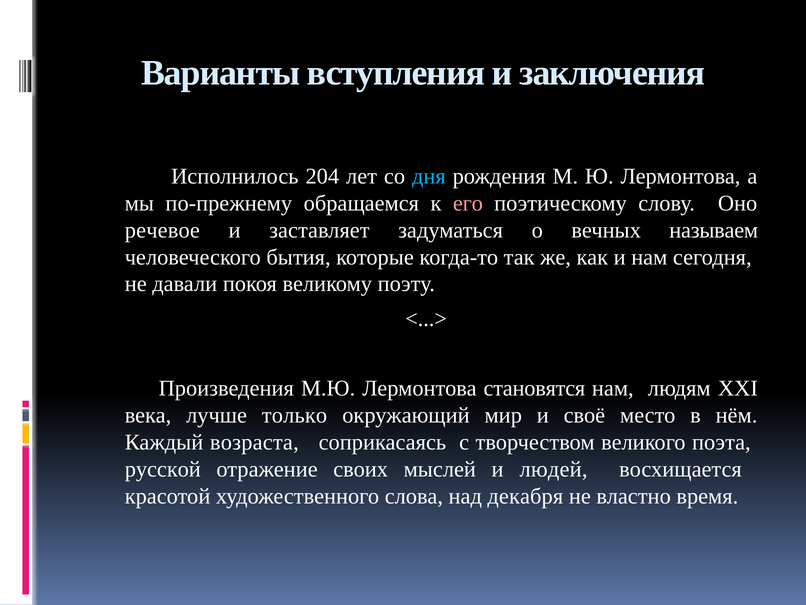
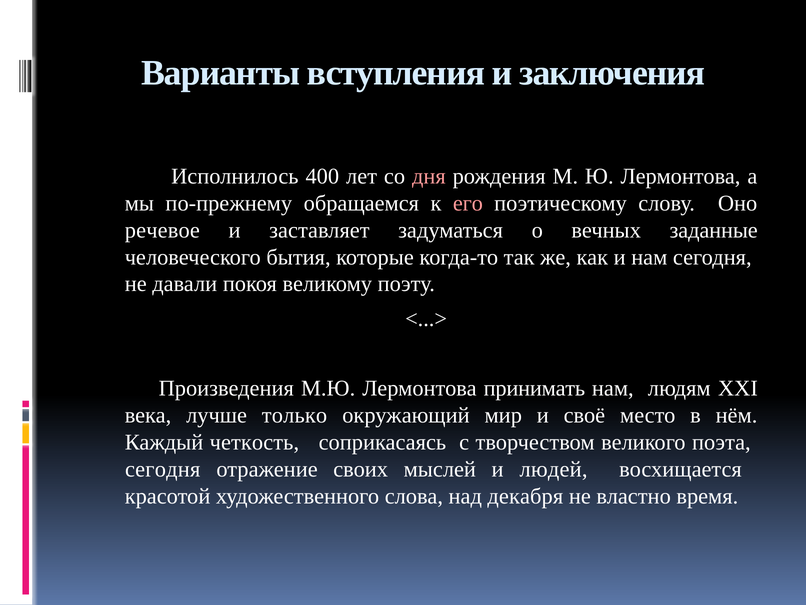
204: 204 -> 400
дня colour: light blue -> pink
называем: называем -> заданные
становятся: становятся -> принимать
возраста: возраста -> четкость
русской at (163, 469): русской -> сегодня
